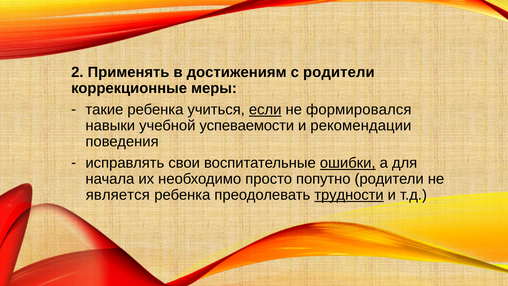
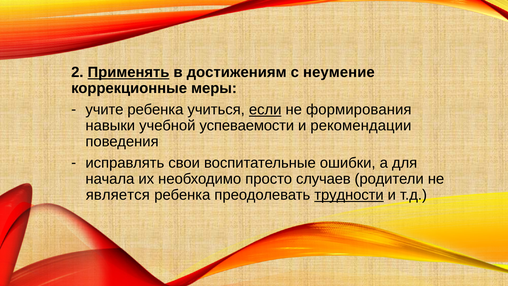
Применять underline: none -> present
с родители: родители -> неумение
такие: такие -> учите
формировался: формировался -> формирования
ошибки underline: present -> none
попутно: попутно -> случаев
